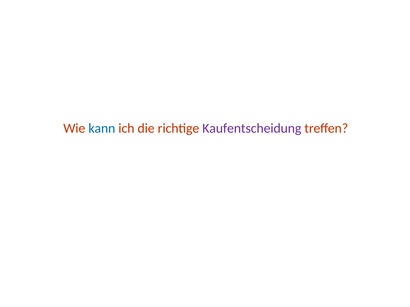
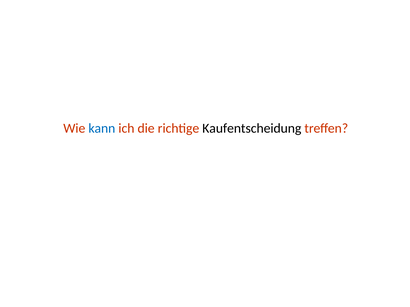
Kaufentscheidung colour: purple -> black
